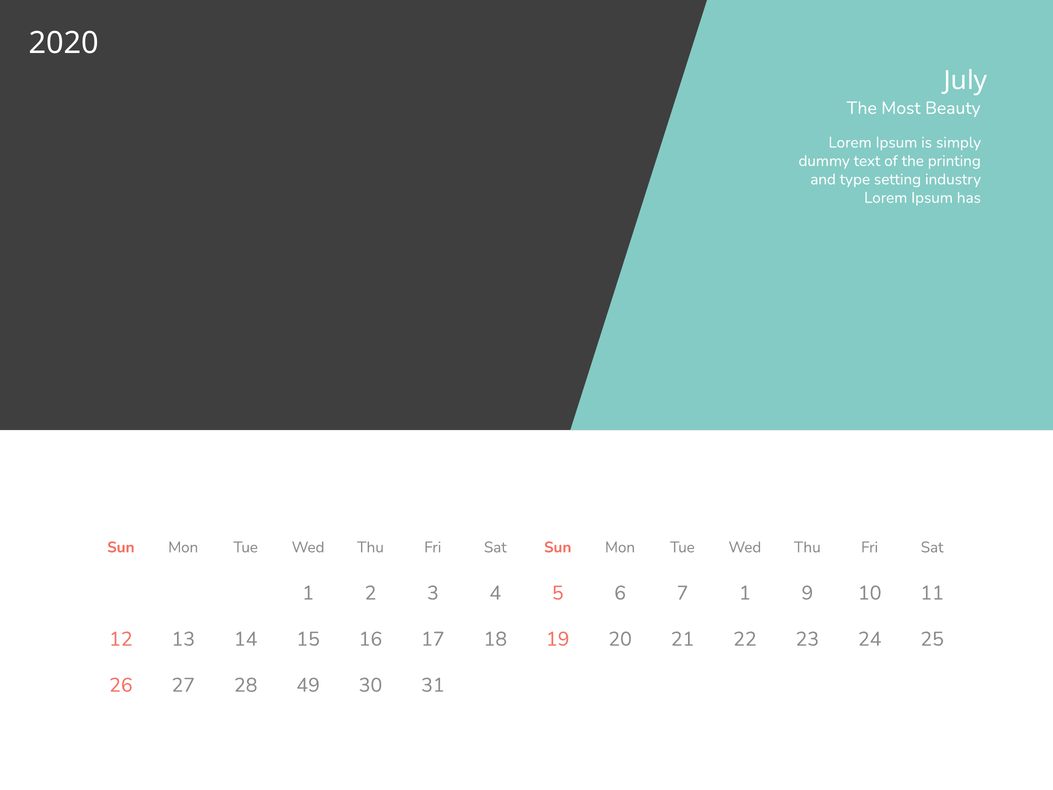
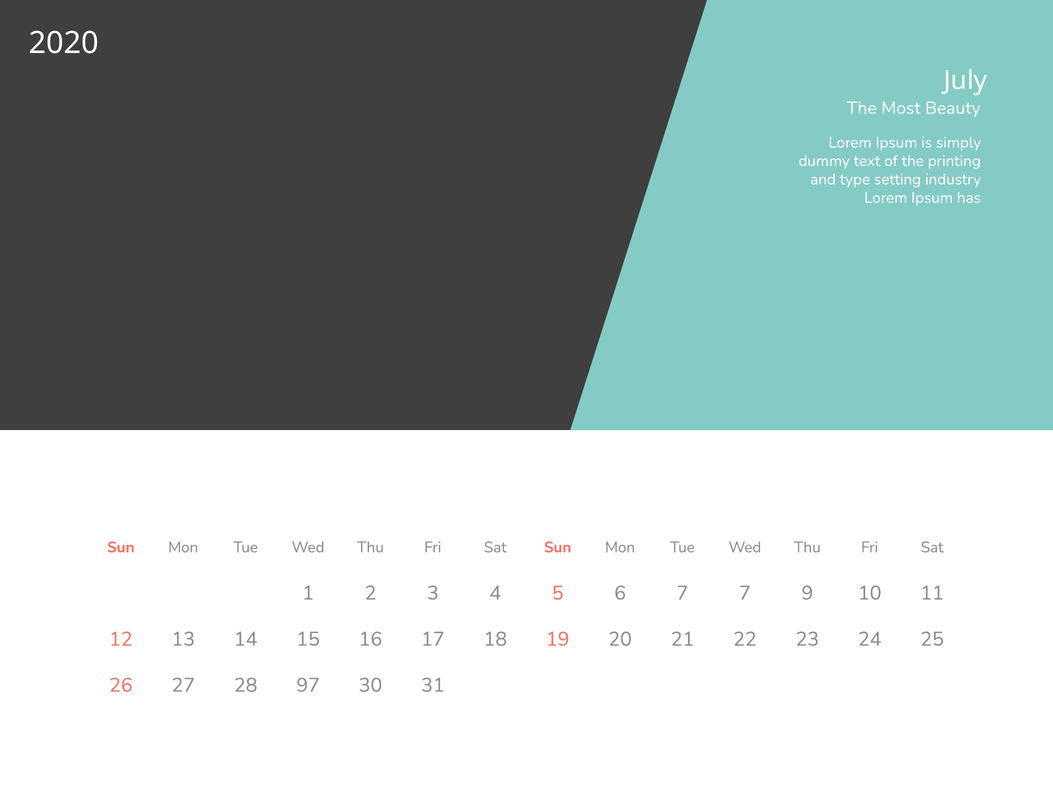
7 1: 1 -> 7
49: 49 -> 97
